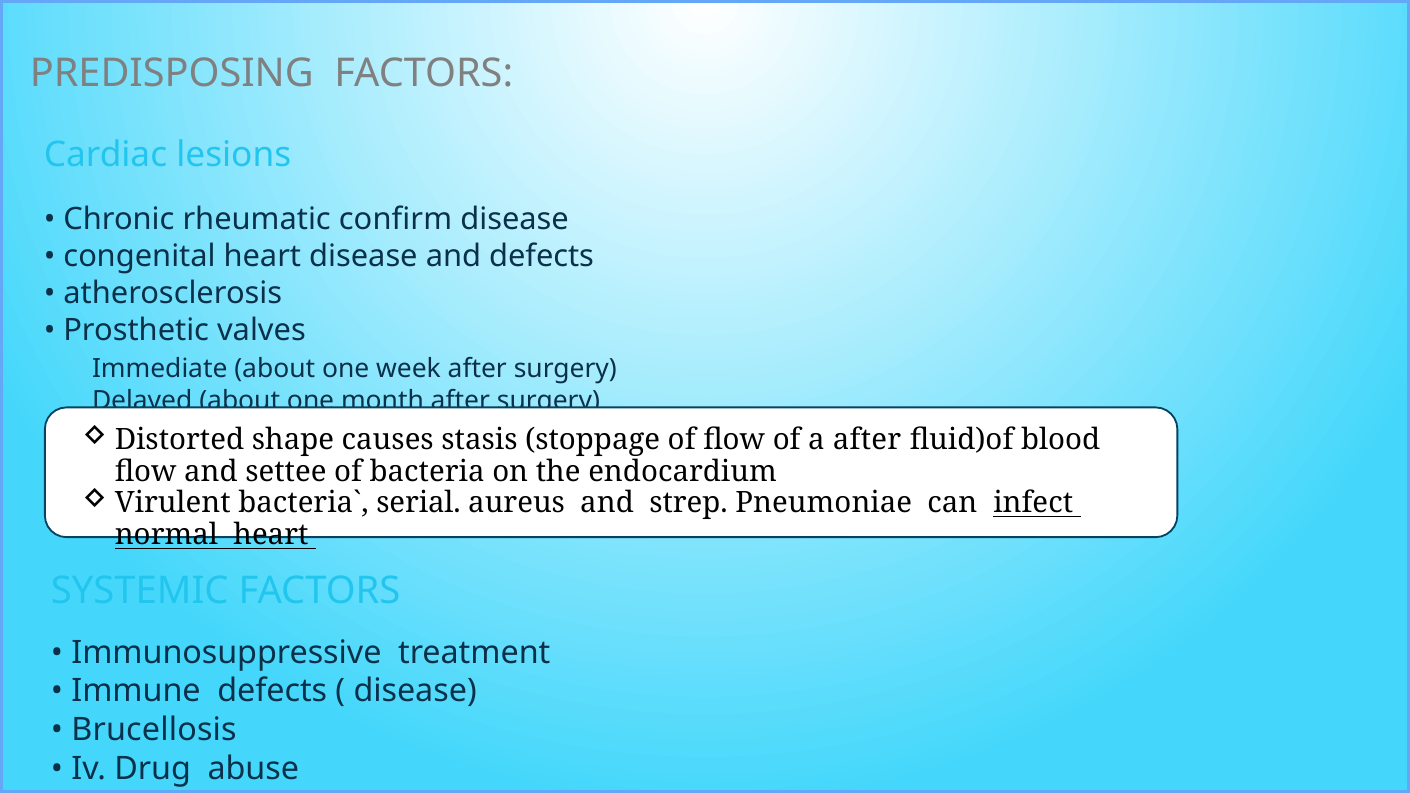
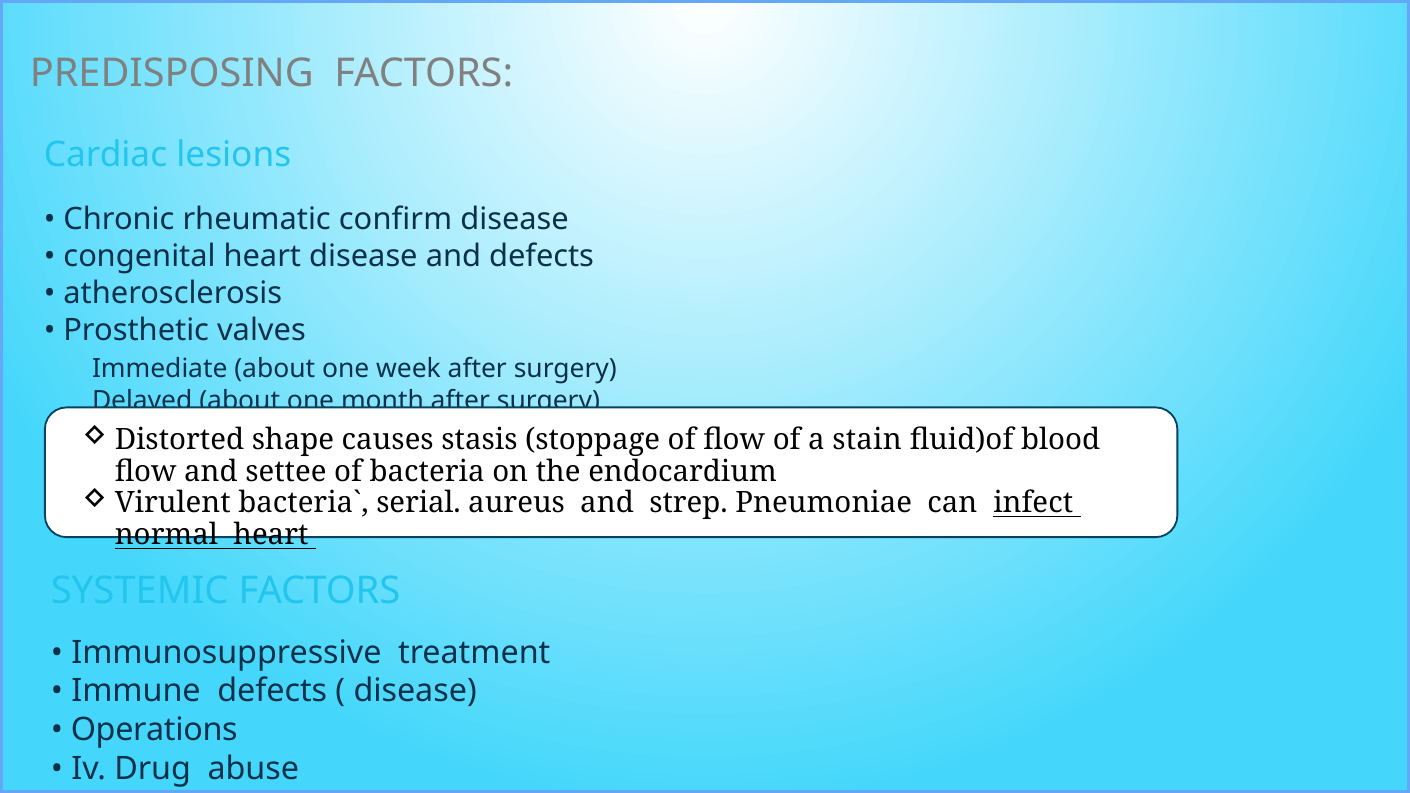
a after: after -> stain
Brucellosis: Brucellosis -> Operations
